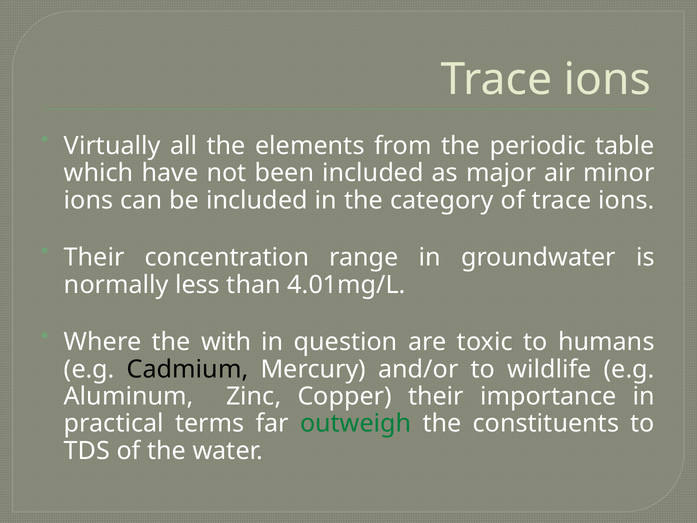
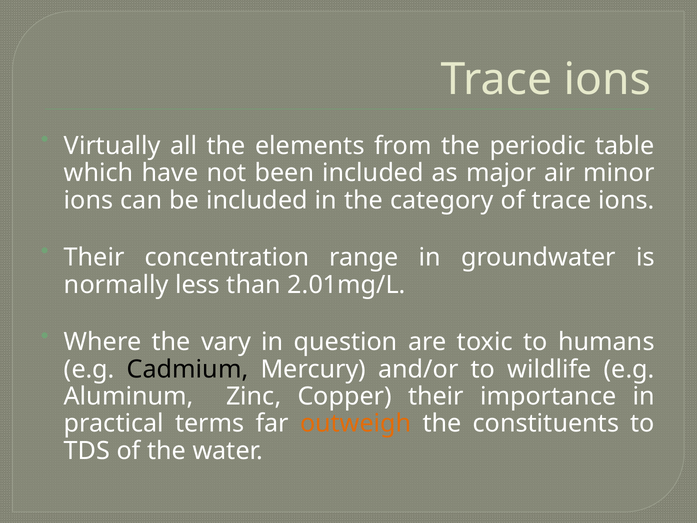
4.01mg/L: 4.01mg/L -> 2.01mg/L
with: with -> vary
outweigh colour: green -> orange
